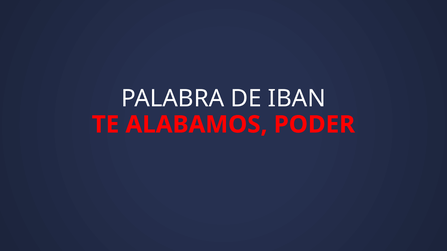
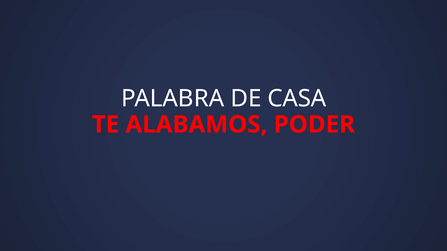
IBAN: IBAN -> CASA
